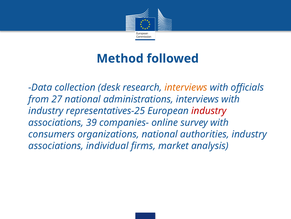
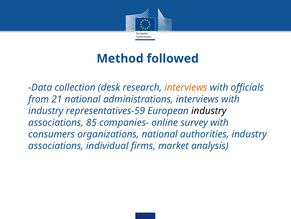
27: 27 -> 21
representatives-25: representatives-25 -> representatives-59
industry at (209, 111) colour: red -> black
39: 39 -> 85
